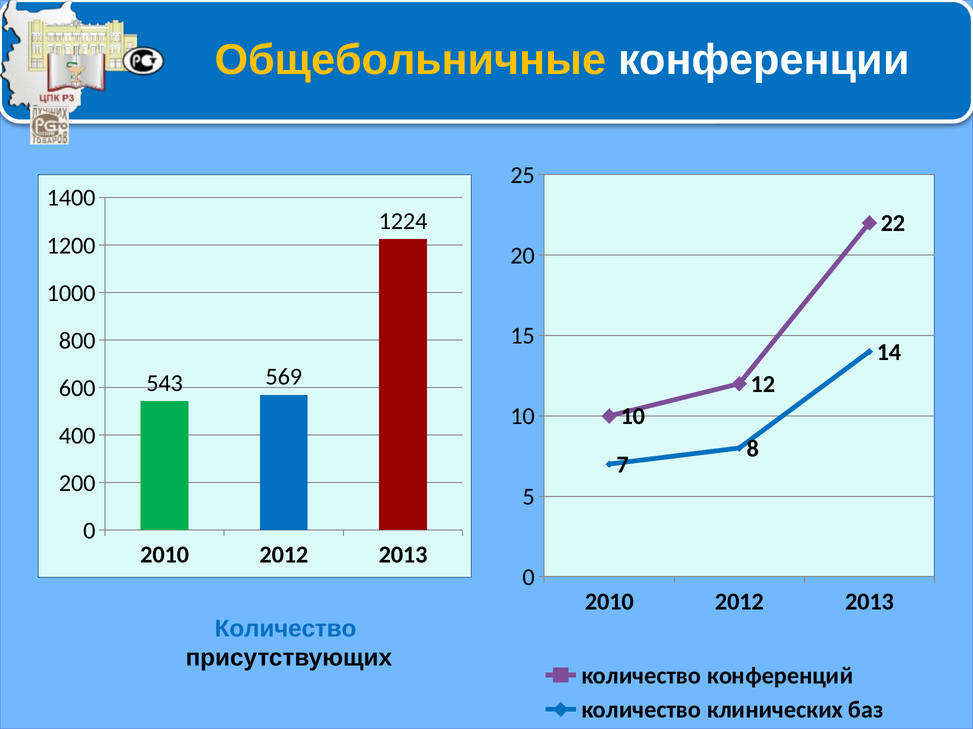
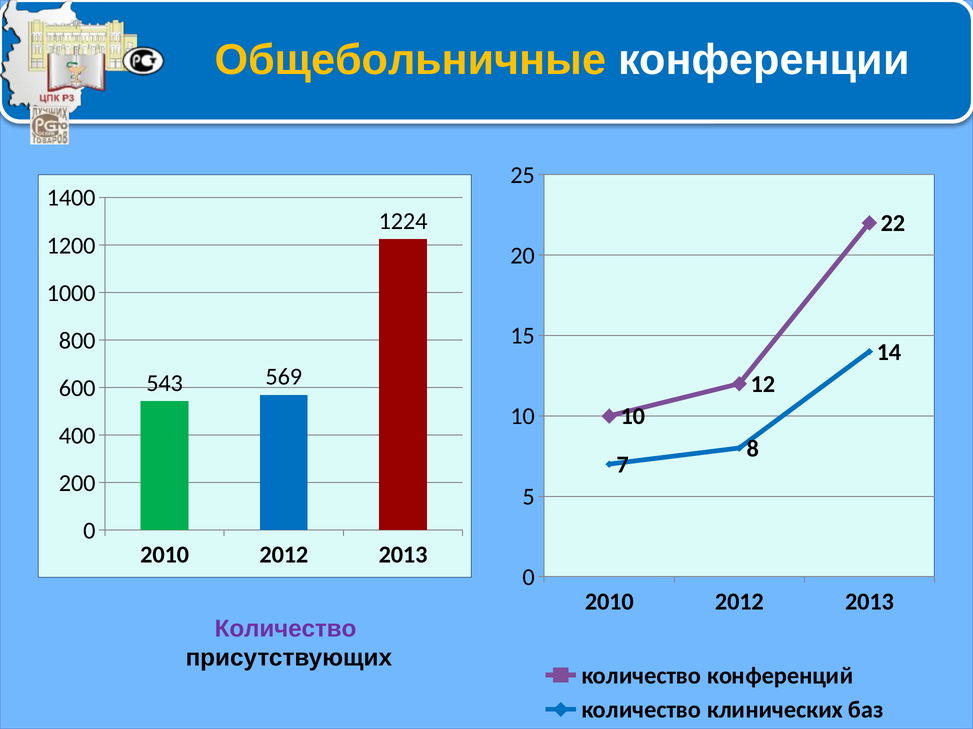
Количество at (286, 629) colour: blue -> purple
